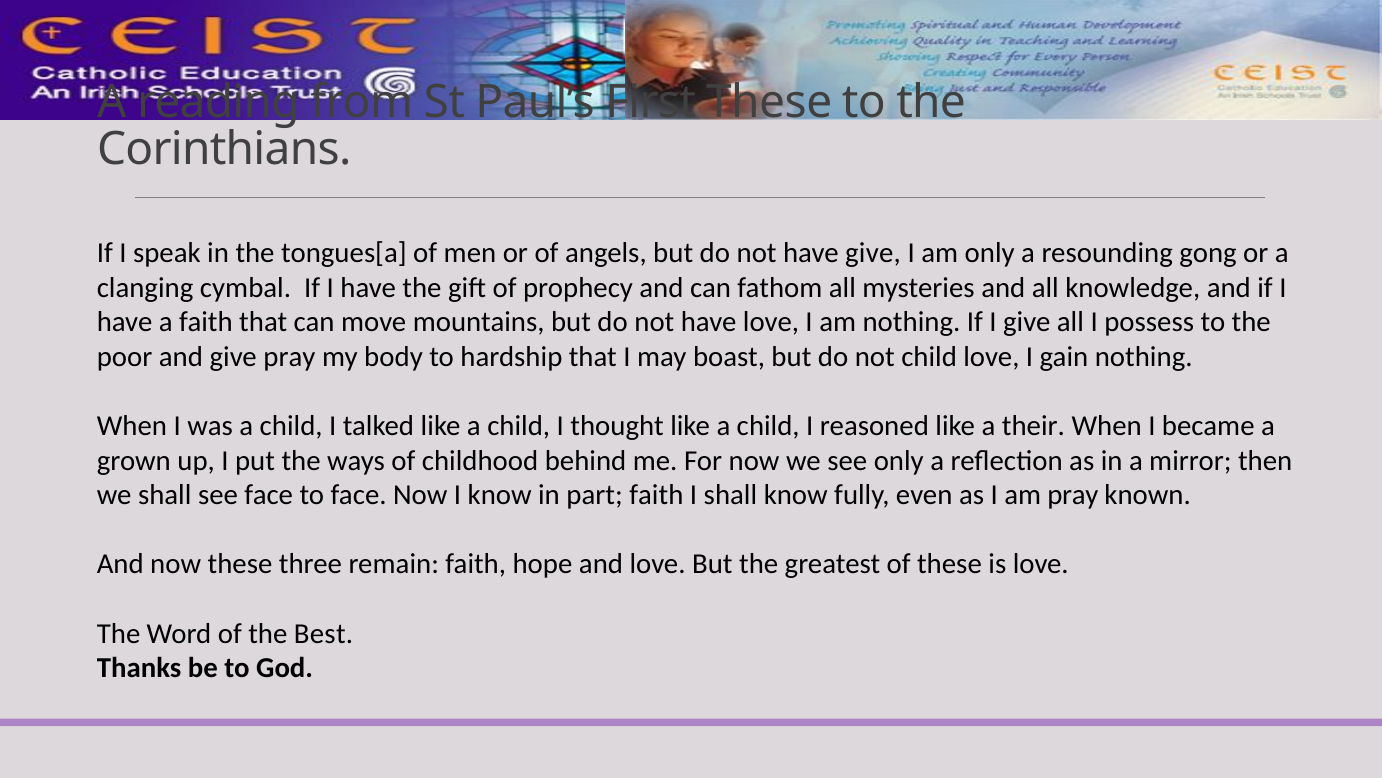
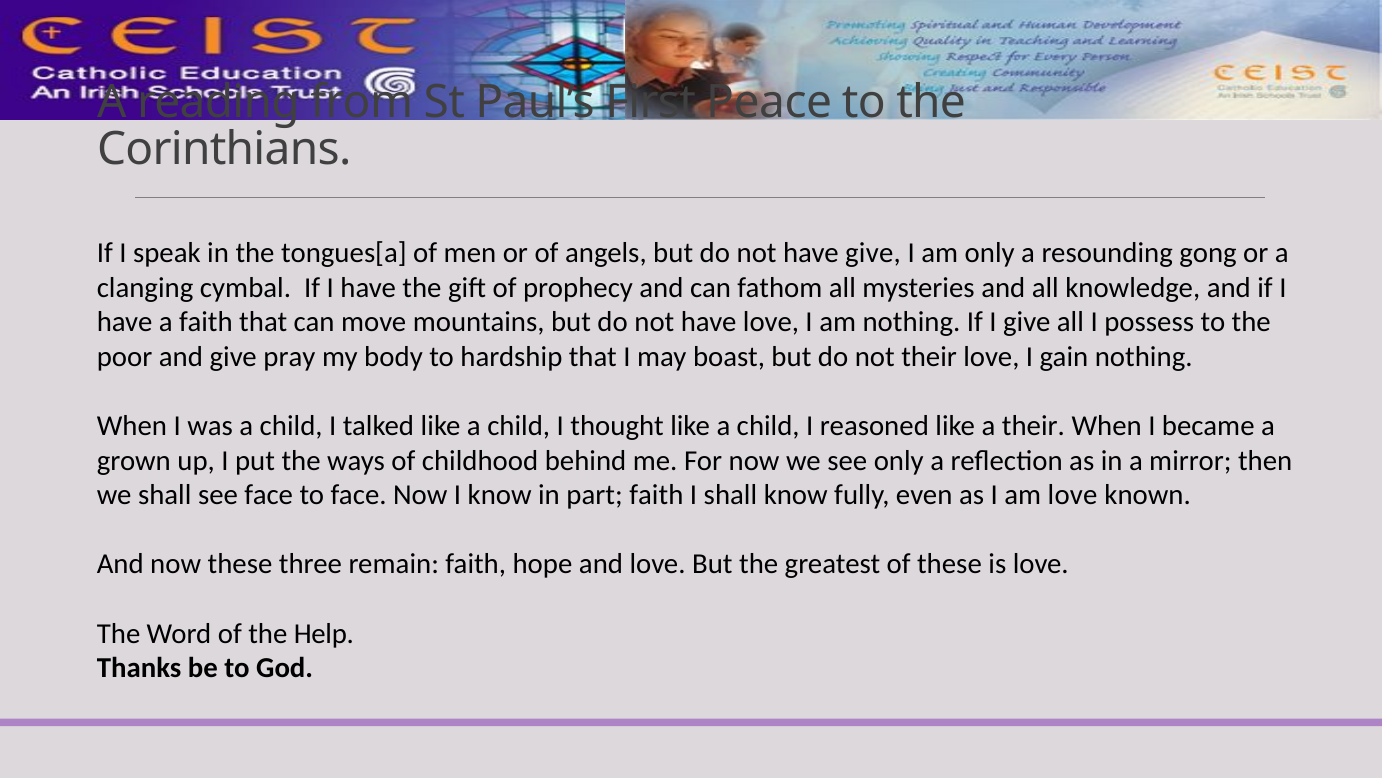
First These: These -> Peace
not child: child -> their
am pray: pray -> love
Best: Best -> Help
